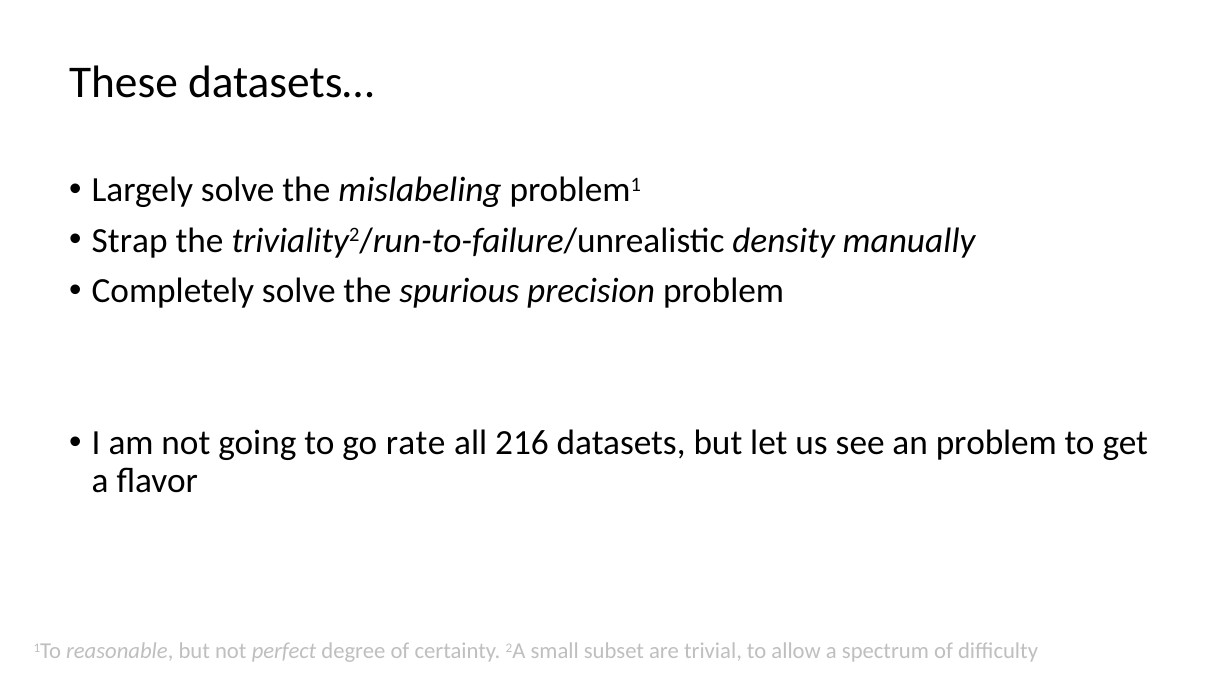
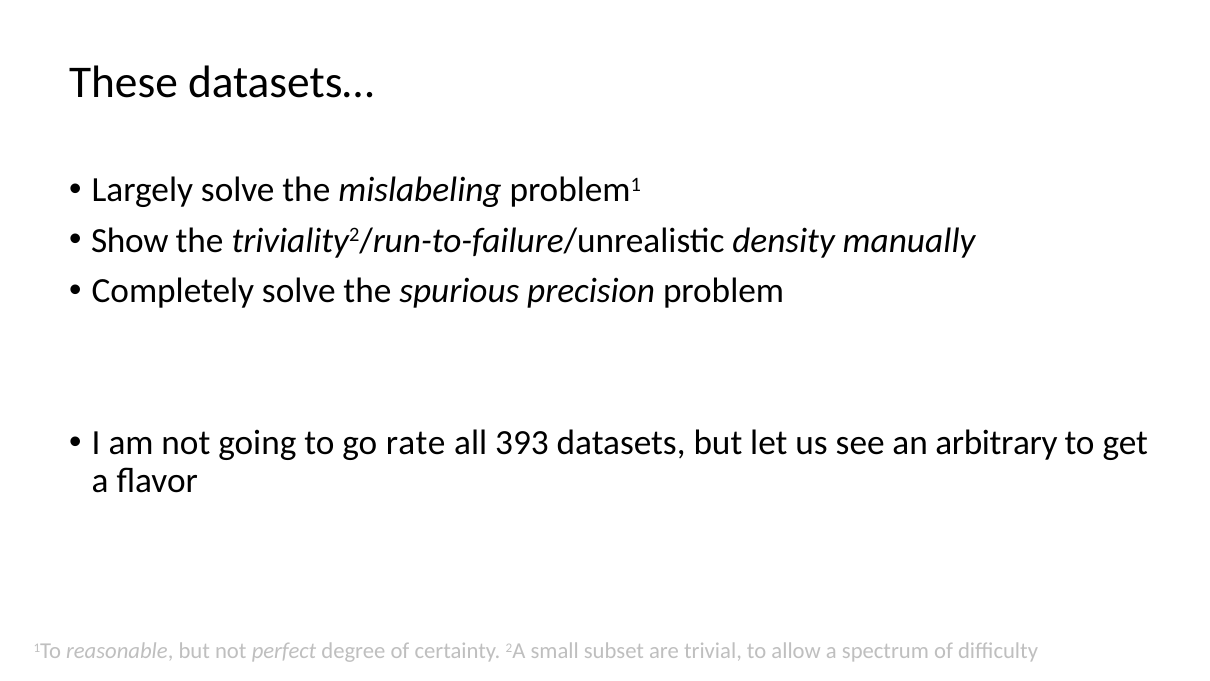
Strap: Strap -> Show
216: 216 -> 393
an problem: problem -> arbitrary
